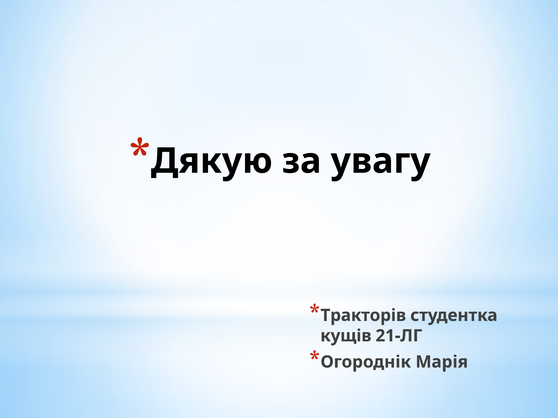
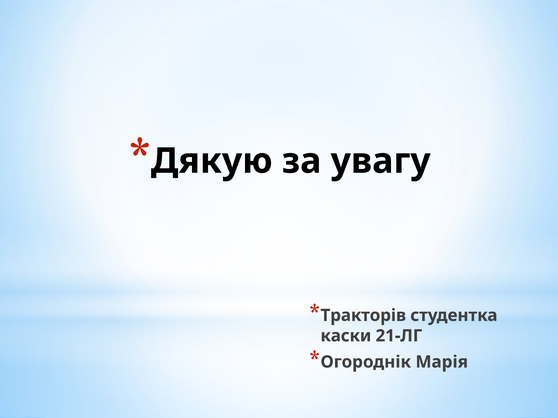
кущів: кущів -> каски
